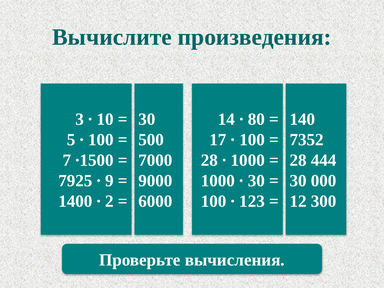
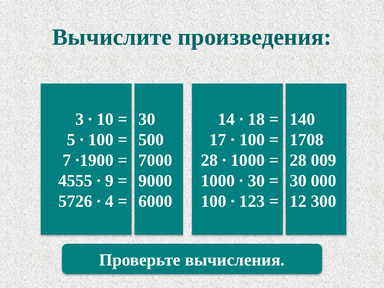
80: 80 -> 18
7352: 7352 -> 1708
∙1500: ∙1500 -> ∙1900
444: 444 -> 009
7925: 7925 -> 4555
1400: 1400 -> 5726
2: 2 -> 4
